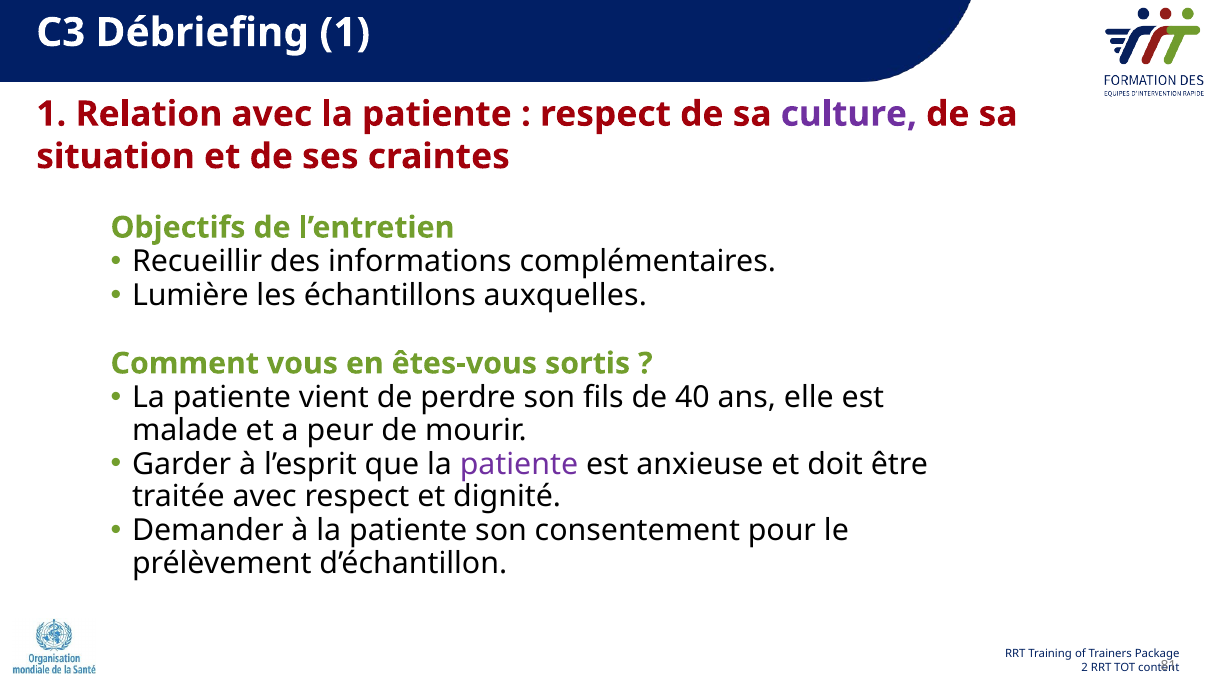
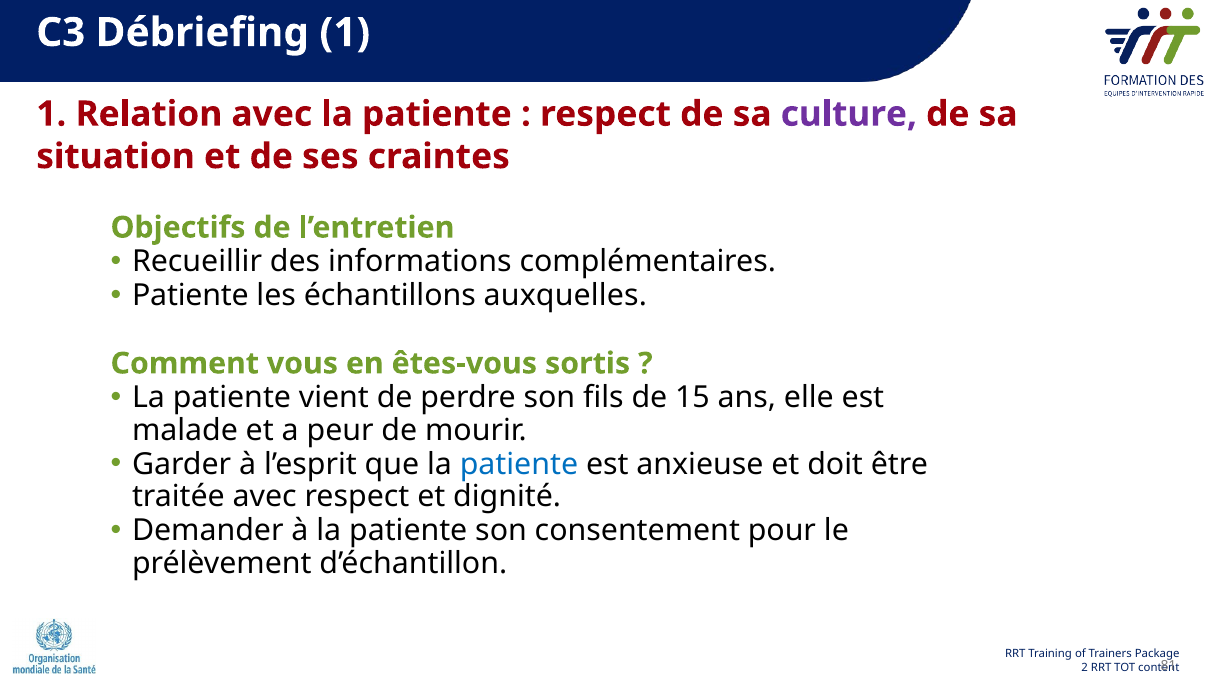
Lumière at (190, 296): Lumière -> Patiente
40: 40 -> 15
patiente at (519, 464) colour: purple -> blue
